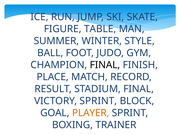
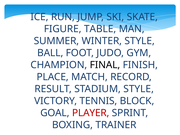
STADIUM FINAL: FINAL -> STYLE
VICTORY SPRINT: SPRINT -> TENNIS
PLAYER colour: orange -> red
